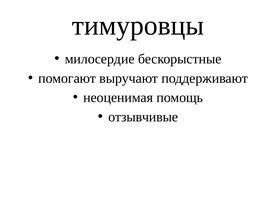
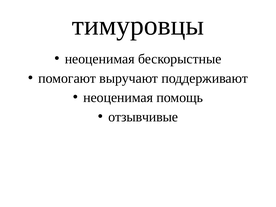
милосердие at (100, 59): милосердие -> неоценимая
